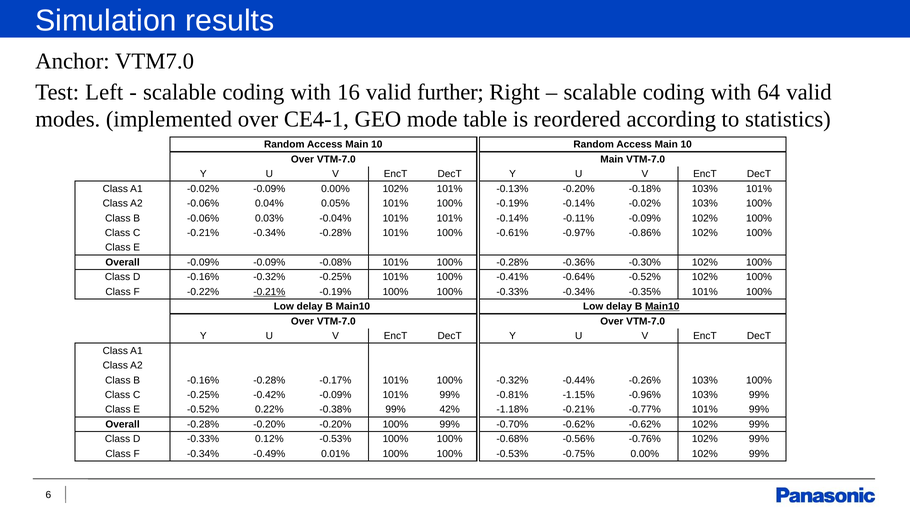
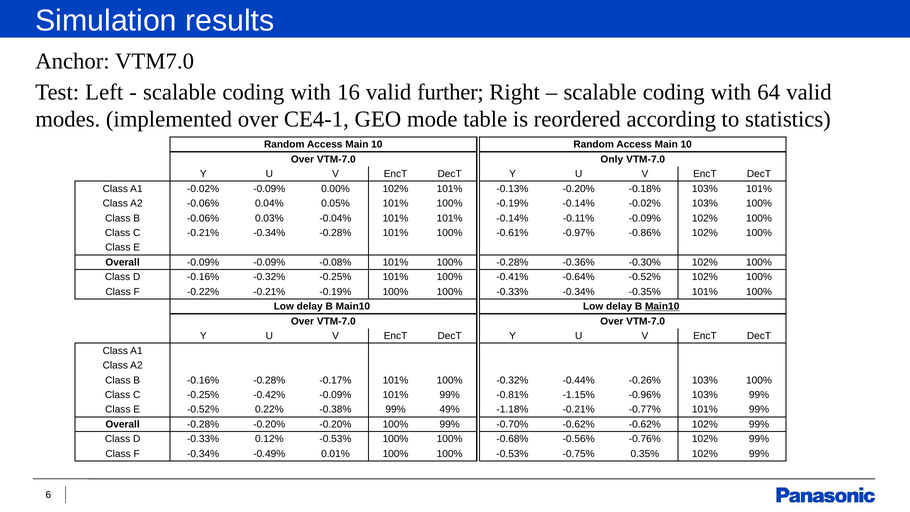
Main at (612, 159): Main -> Only
-0.21% at (269, 292) underline: present -> none
42%: 42% -> 49%
-0.75% 0.00%: 0.00% -> 0.35%
